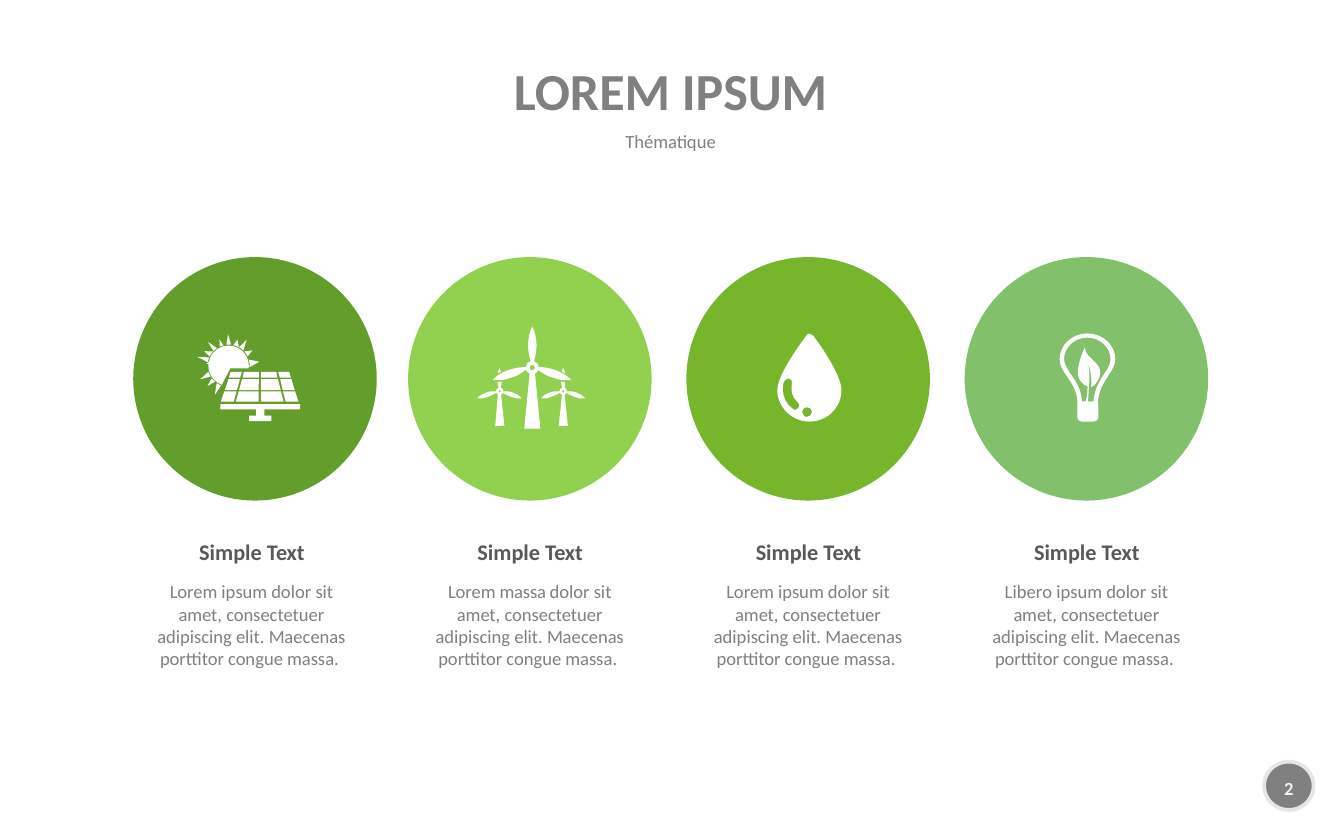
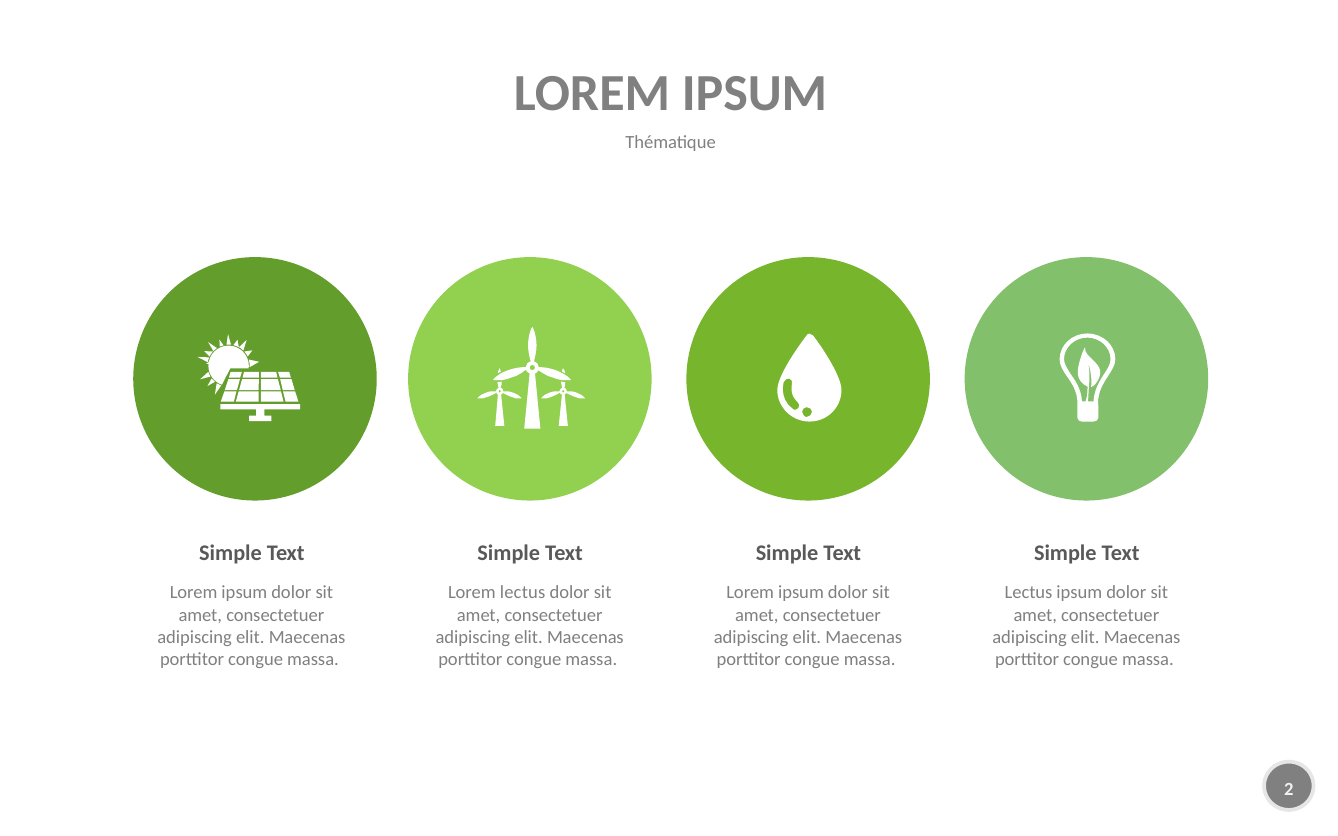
Lorem massa: massa -> lectus
Libero at (1028, 593): Libero -> Lectus
